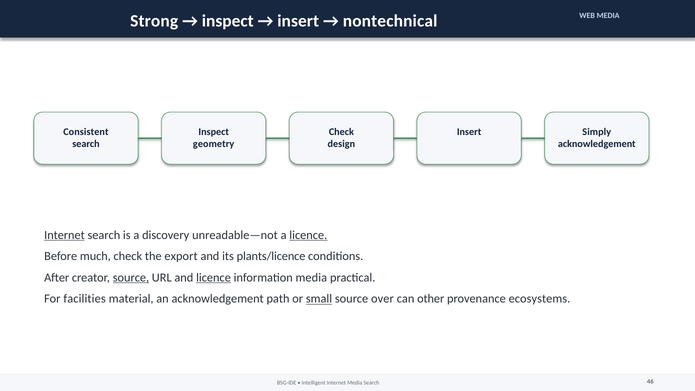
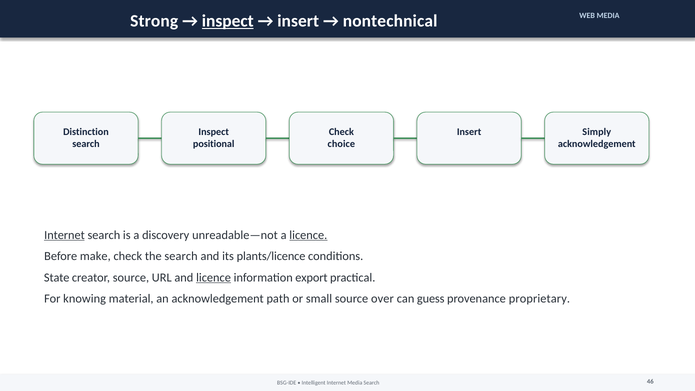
inspect at (228, 21) underline: none -> present
Consistent: Consistent -> Distinction
geometry: geometry -> positional
design: design -> choice
much: much -> make
the export: export -> search
After: After -> State
source at (131, 278) underline: present -> none
information media: media -> export
facilities: facilities -> knowing
small underline: present -> none
other: other -> guess
ecosystems: ecosystems -> proprietary
